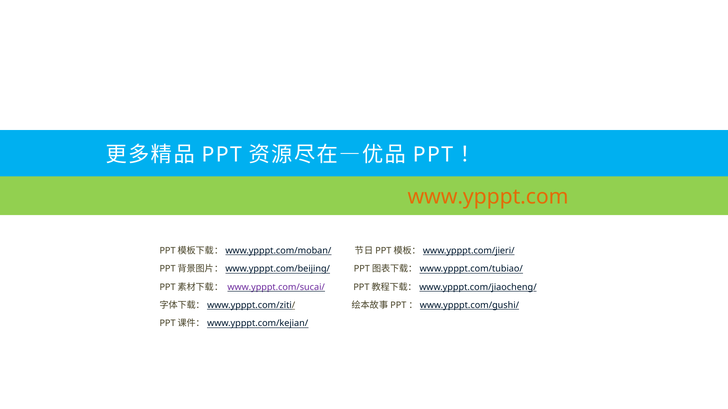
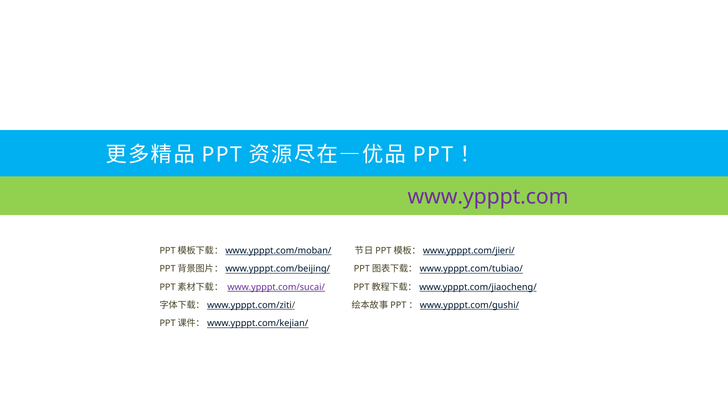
www.ypppt.com colour: orange -> purple
